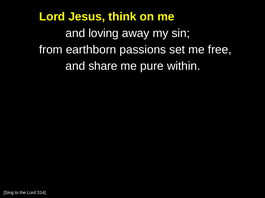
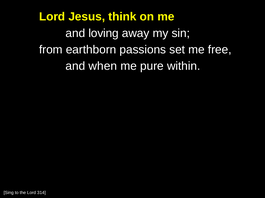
share: share -> when
